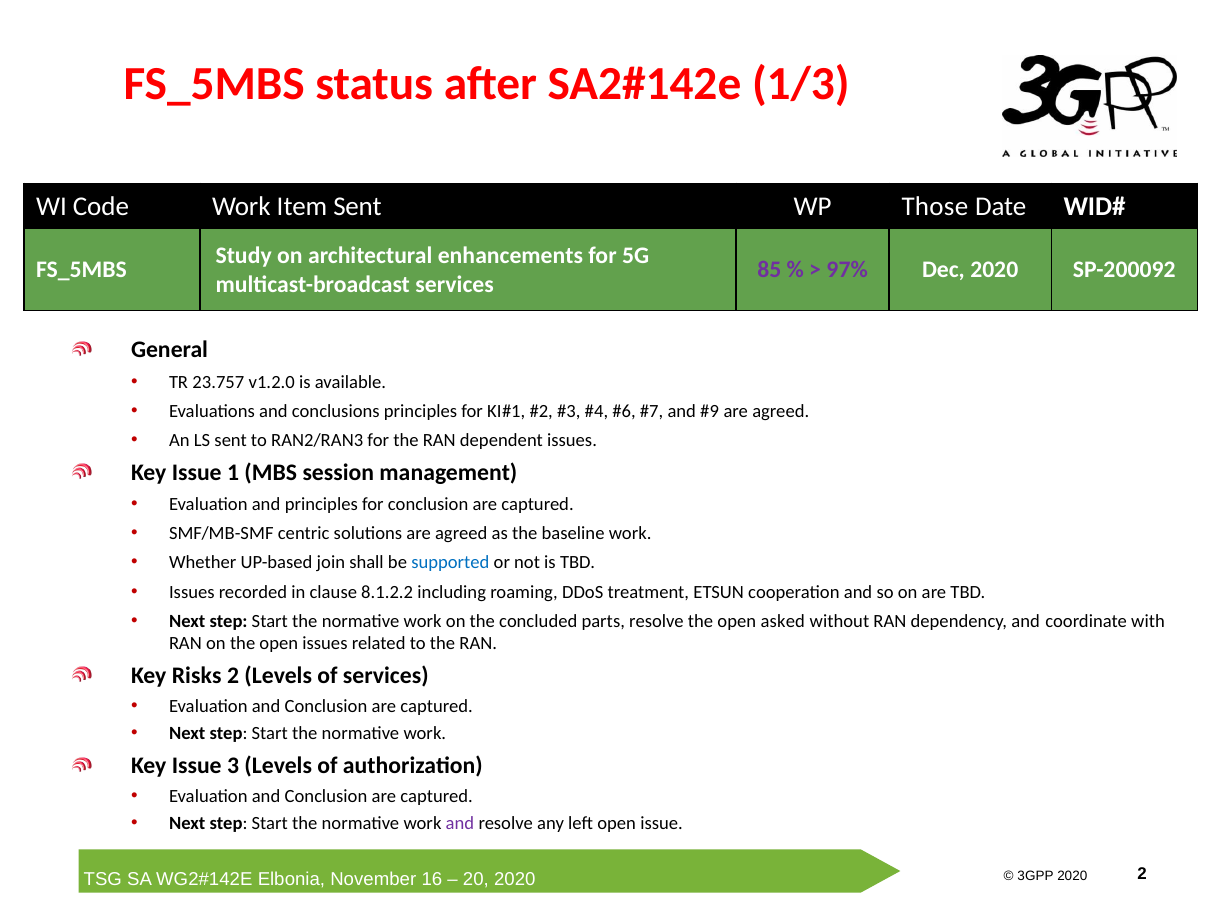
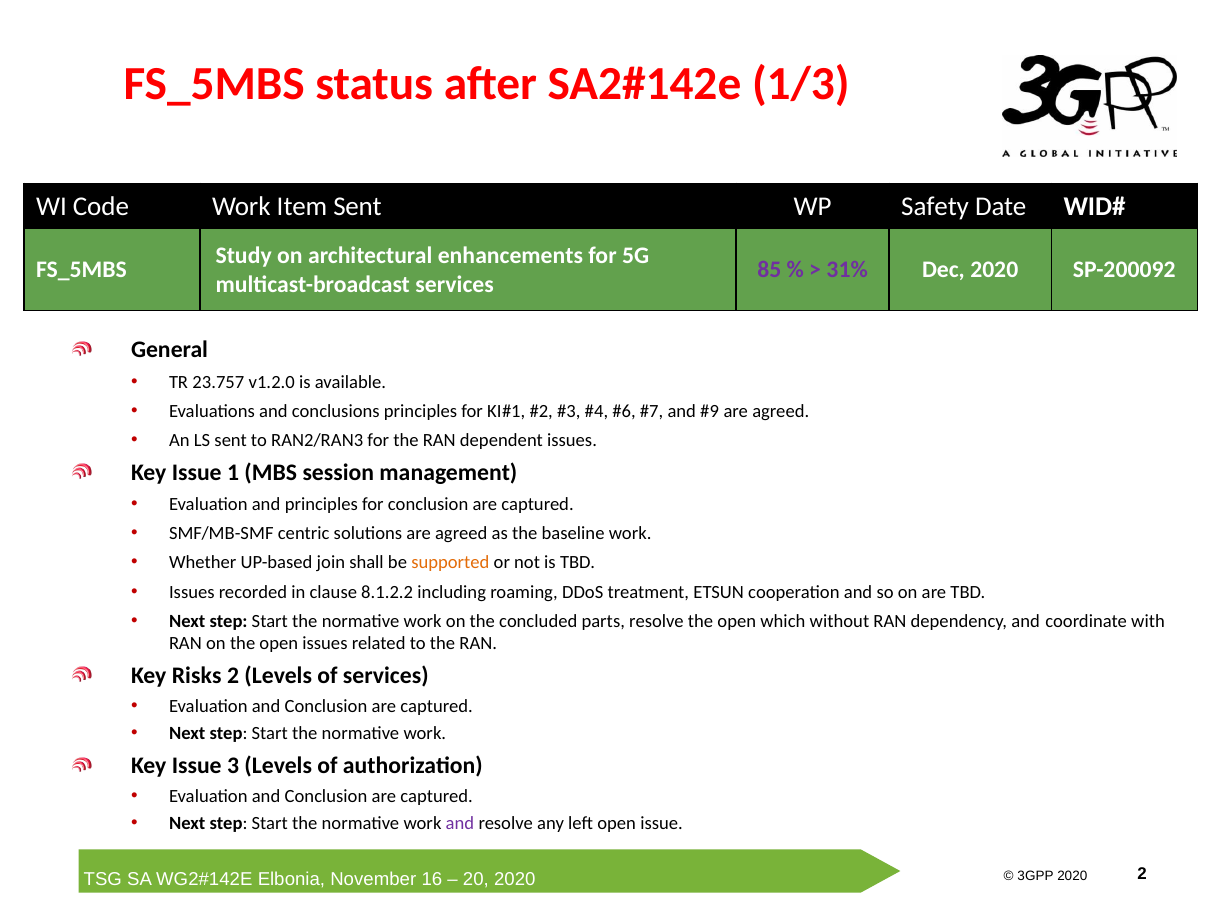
Those: Those -> Safety
97%: 97% -> 31%
supported colour: blue -> orange
asked: asked -> which
